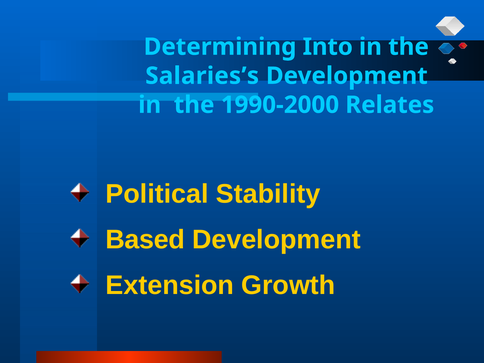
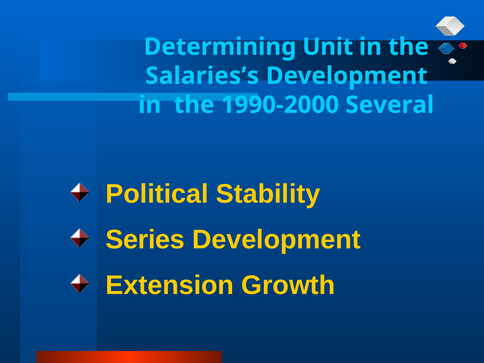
Into: Into -> Unit
Relates: Relates -> Several
Based: Based -> Series
